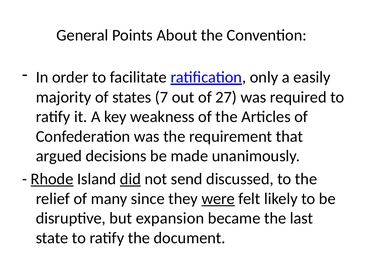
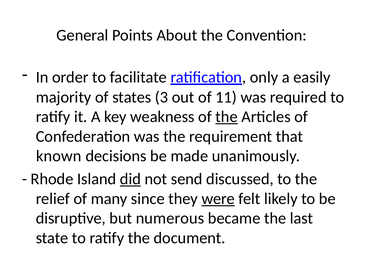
7: 7 -> 3
27: 27 -> 11
the at (227, 117) underline: none -> present
argued: argued -> known
Rhode underline: present -> none
expansion: expansion -> numerous
